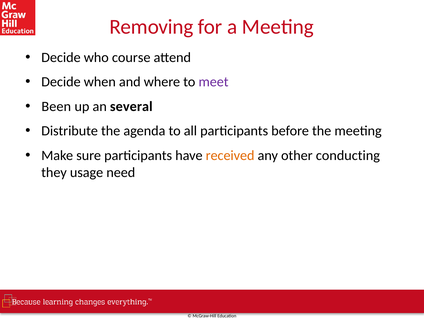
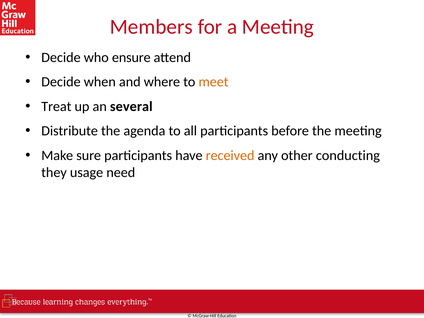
Removing: Removing -> Members
course: course -> ensure
meet colour: purple -> orange
Been: Been -> Treat
